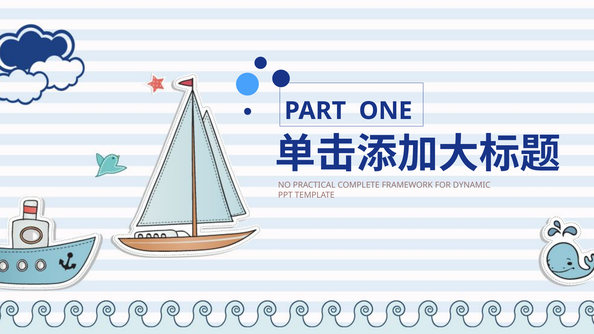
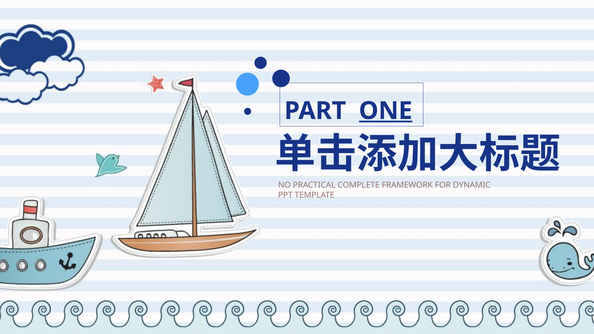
ONE underline: none -> present
